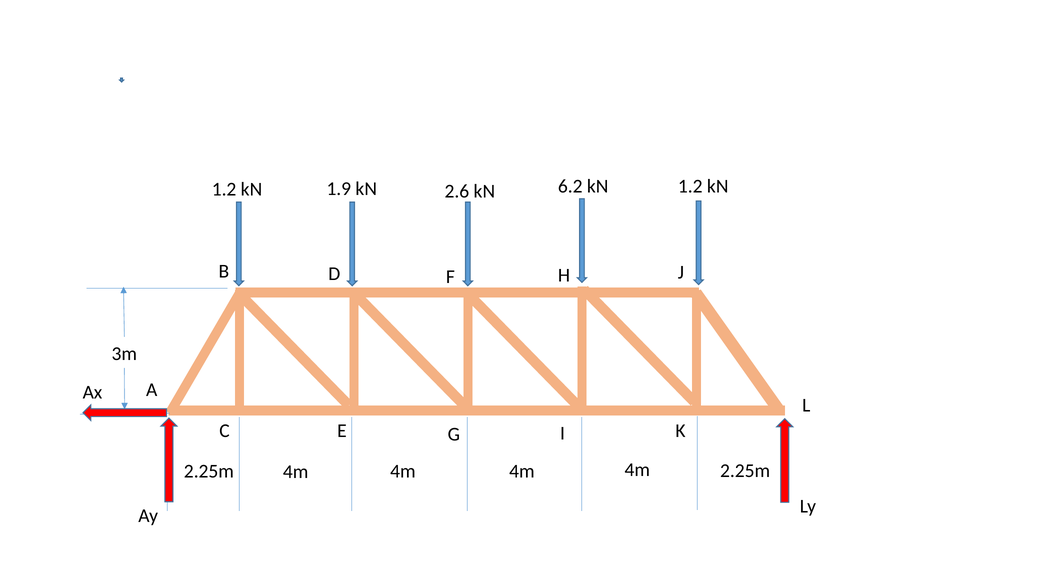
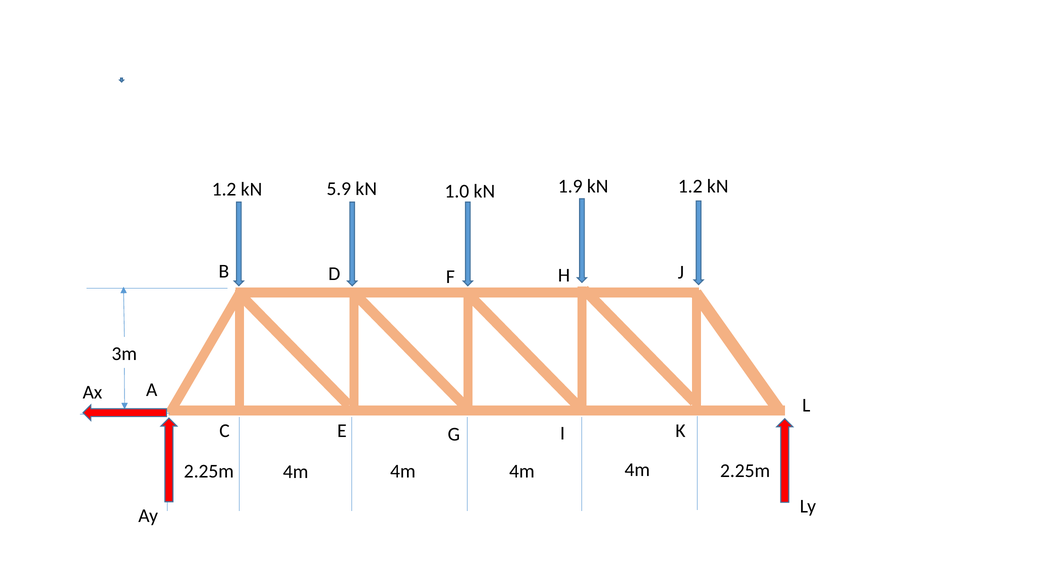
1.9: 1.9 -> 5.9
2.6: 2.6 -> 1.0
6.2: 6.2 -> 1.9
